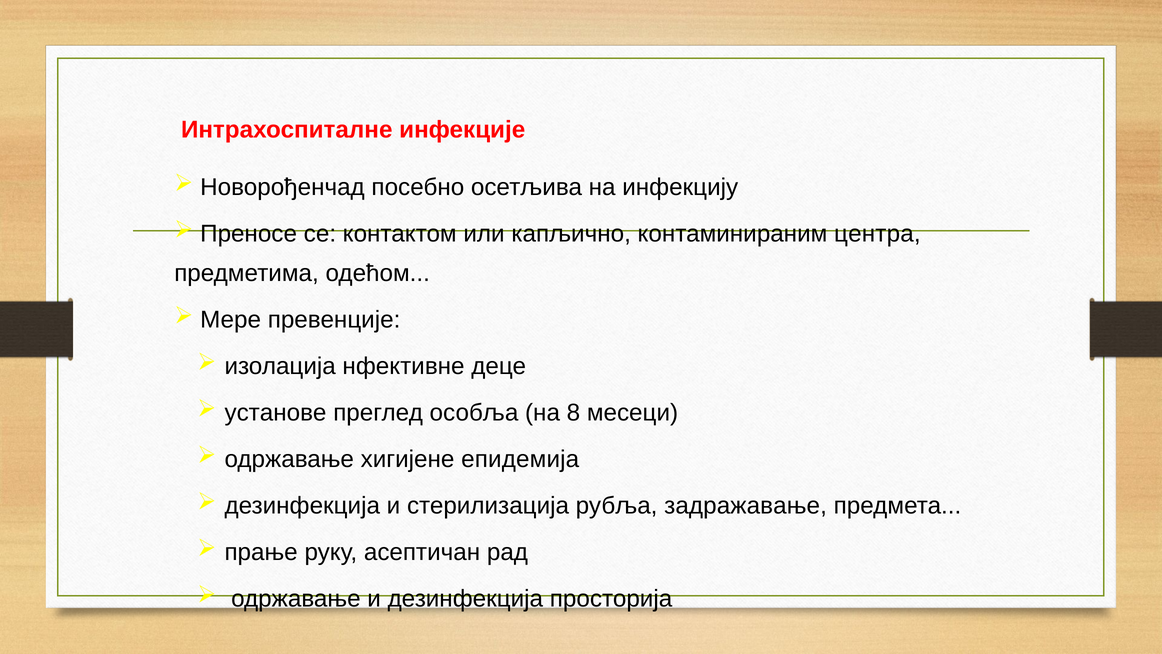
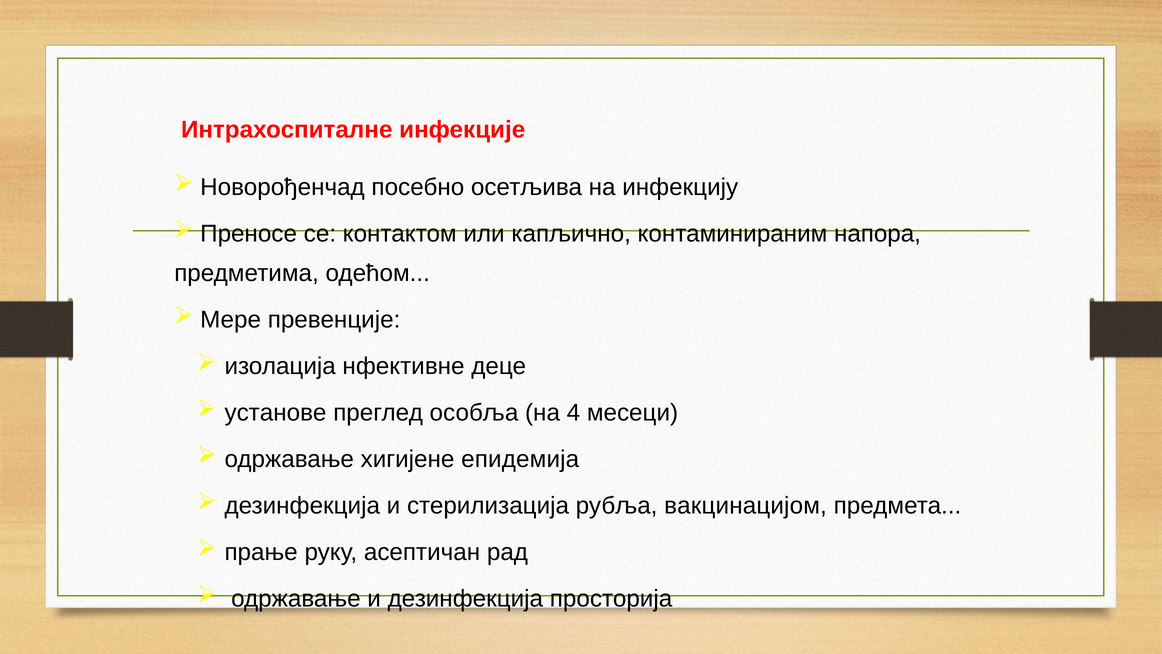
центра: центра -> напора
8: 8 -> 4
задражавање: задражавање -> вакцинацијом
